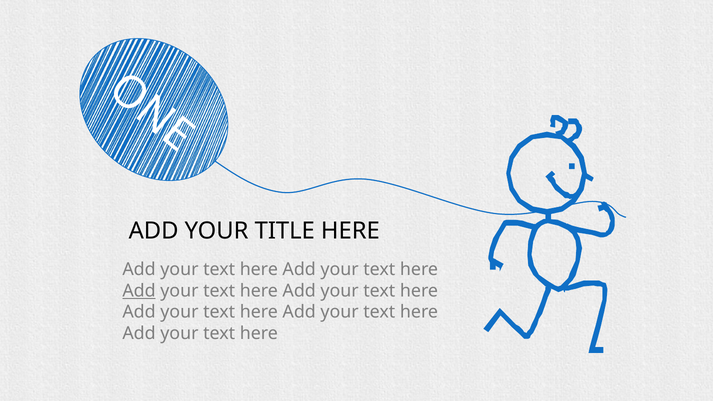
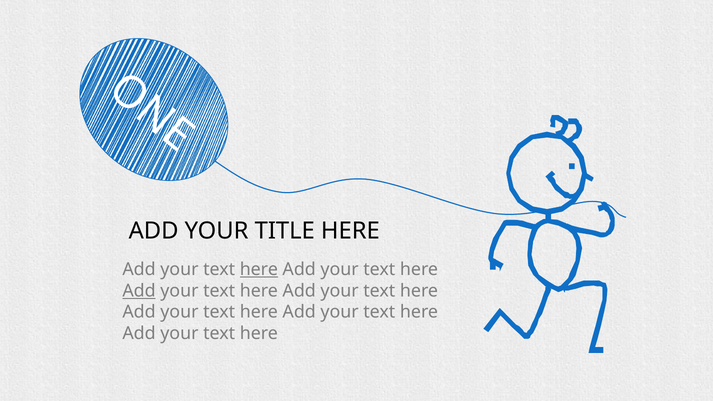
here at (259, 269) underline: none -> present
